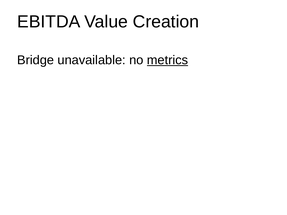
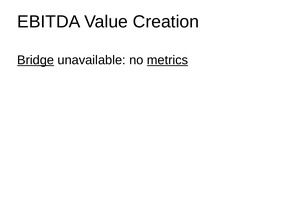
Bridge underline: none -> present
